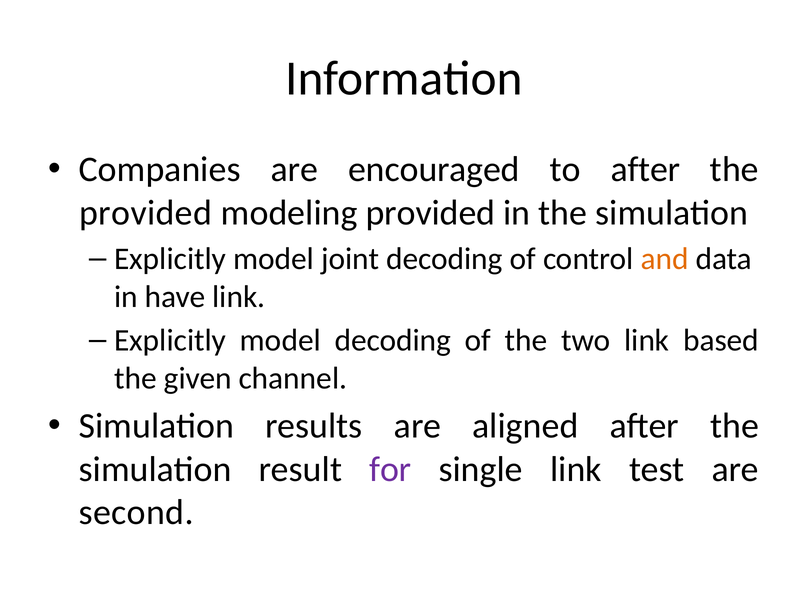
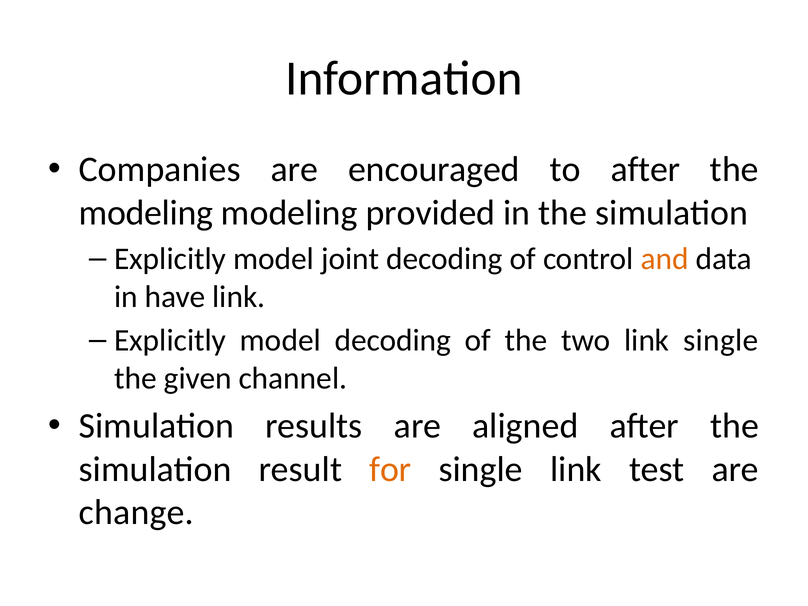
provided at (146, 213): provided -> modeling
link based: based -> single
for colour: purple -> orange
second: second -> change
